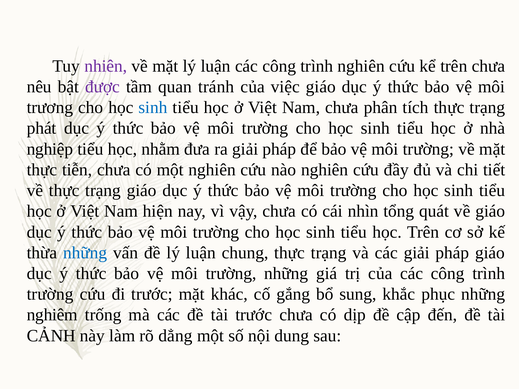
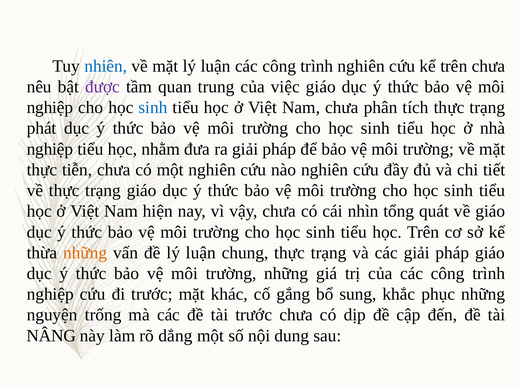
nhiên colour: purple -> blue
tránh: tránh -> trung
trương at (50, 108): trương -> nghiệp
những at (85, 253) colour: blue -> orange
trường at (50, 294): trường -> nghiệp
nghiêm: nghiêm -> nguyện
CẢNH: CẢNH -> NÂNG
